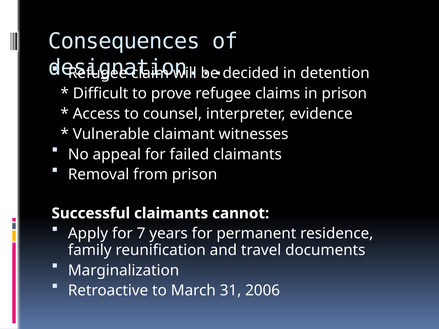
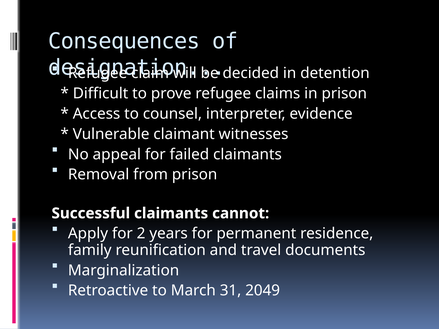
7: 7 -> 2
2006: 2006 -> 2049
